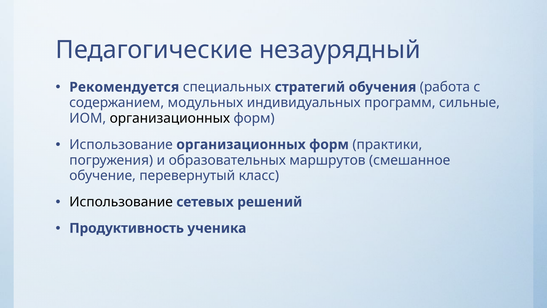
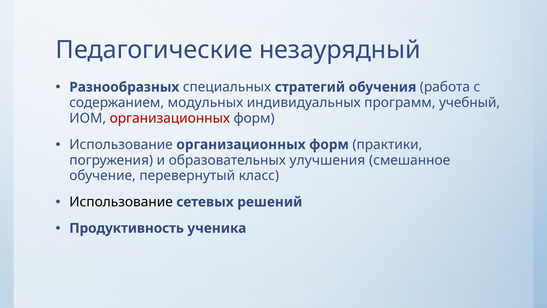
Рекомендуется: Рекомендуется -> Разнообразных
сильные: сильные -> учебный
организационных at (170, 118) colour: black -> red
маршрутов: маршрутов -> улучшения
